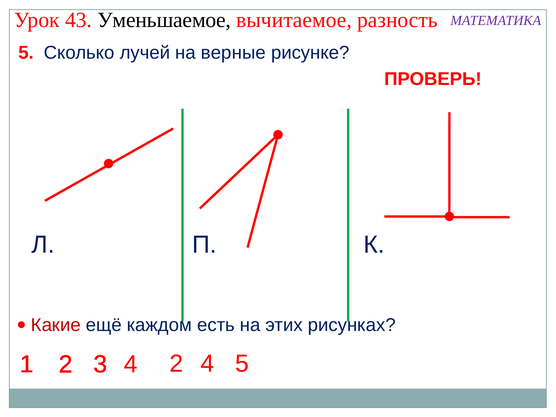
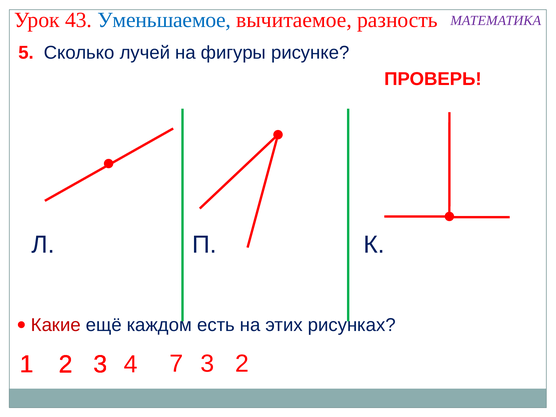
Уменьшаемое colour: black -> blue
верные: верные -> фигуры
4 at (207, 364): 4 -> 3
5 at (242, 364): 5 -> 2
2 at (176, 364): 2 -> 7
